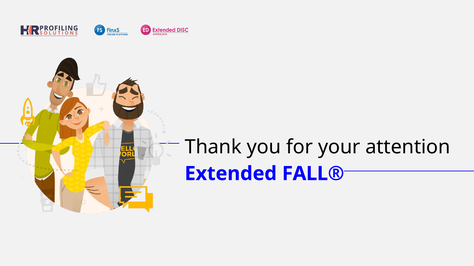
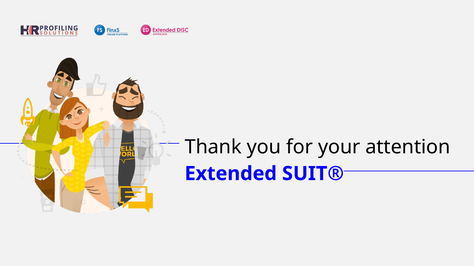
FALL®: FALL® -> SUIT®
